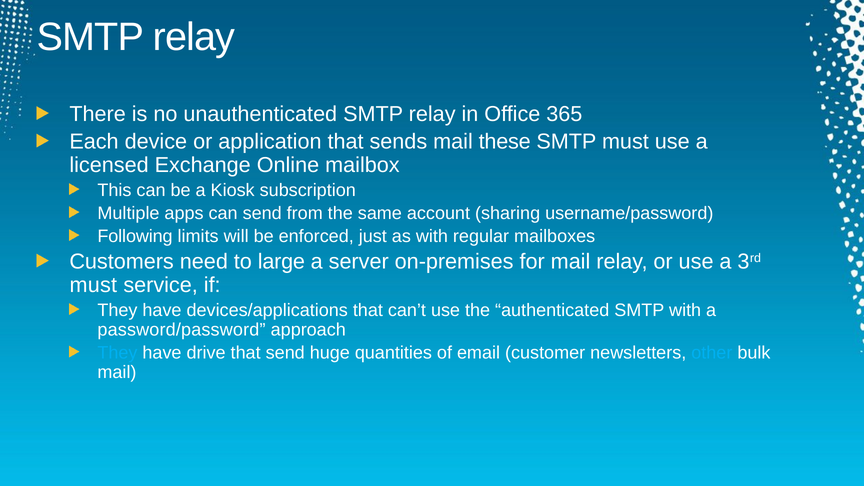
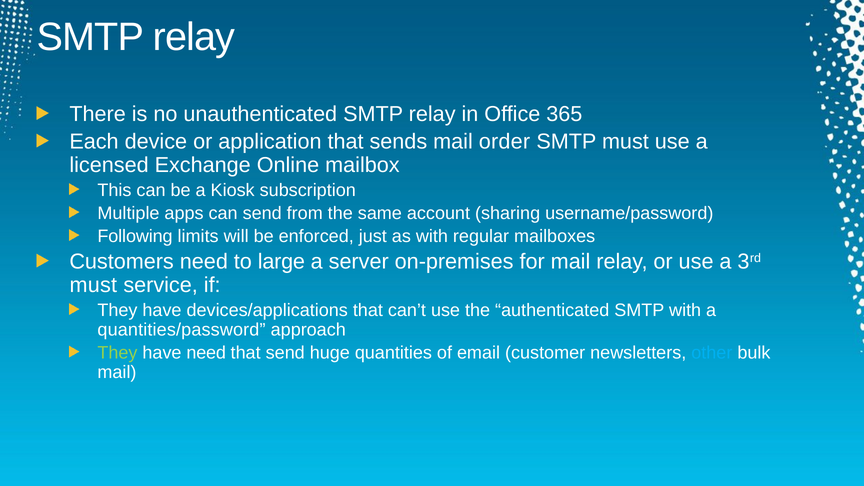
these: these -> order
password/password: password/password -> quantities/password
They at (117, 353) colour: light blue -> light green
have drive: drive -> need
